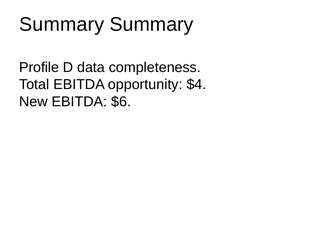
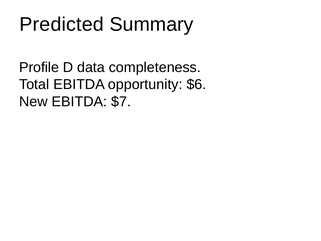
Summary at (62, 24): Summary -> Predicted
$4: $4 -> $6
$6: $6 -> $7
